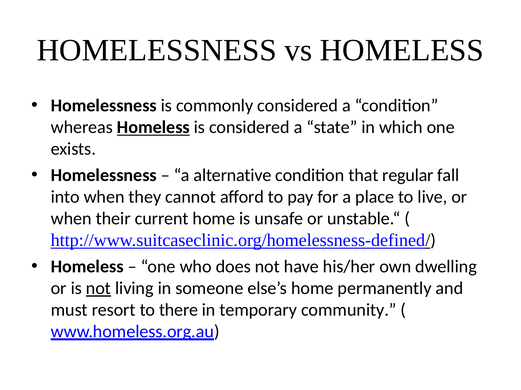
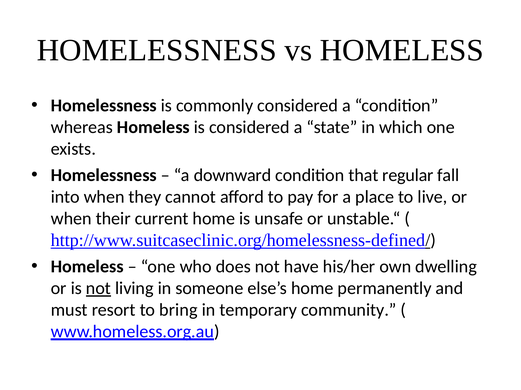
Homeless at (153, 128) underline: present -> none
alternative: alternative -> downward
there: there -> bring
